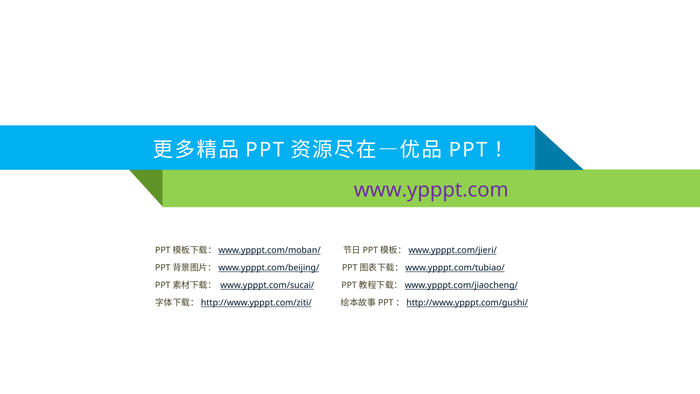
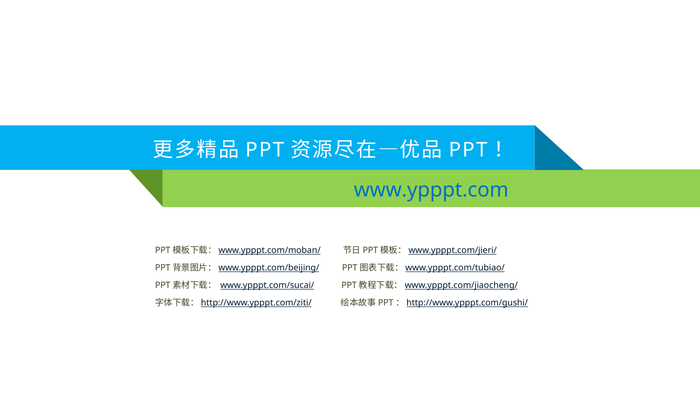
www.ypppt.com colour: purple -> blue
